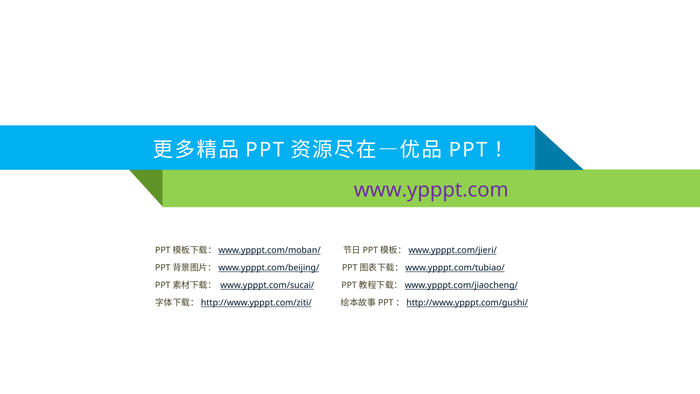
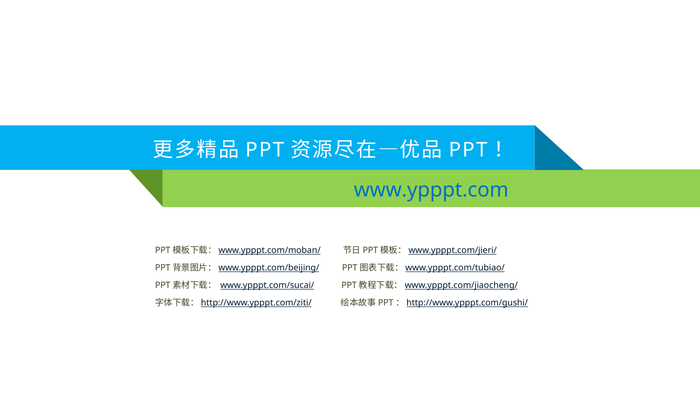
www.ypppt.com colour: purple -> blue
